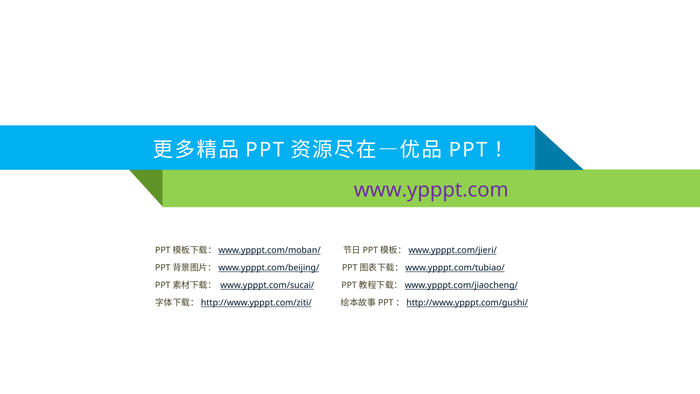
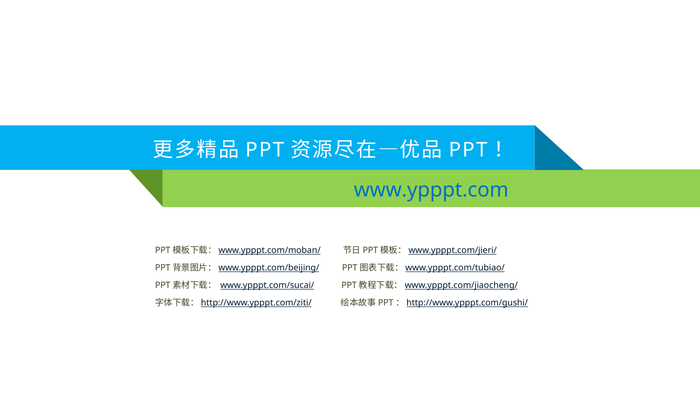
www.ypppt.com colour: purple -> blue
